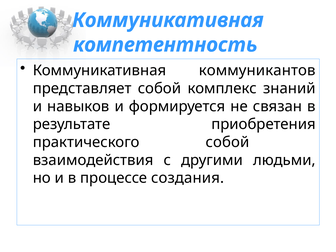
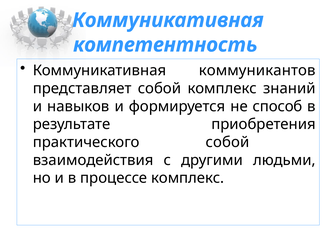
связан: связан -> способ
процессе создания: создания -> комплекс
